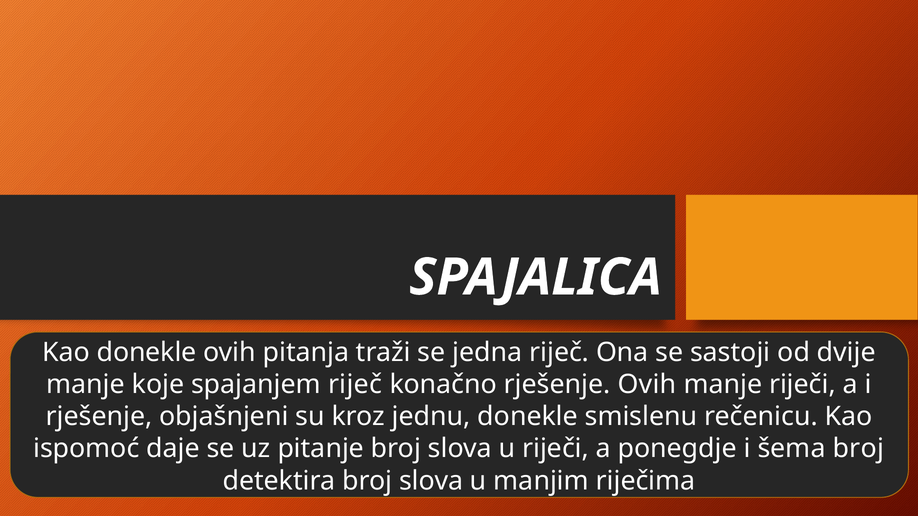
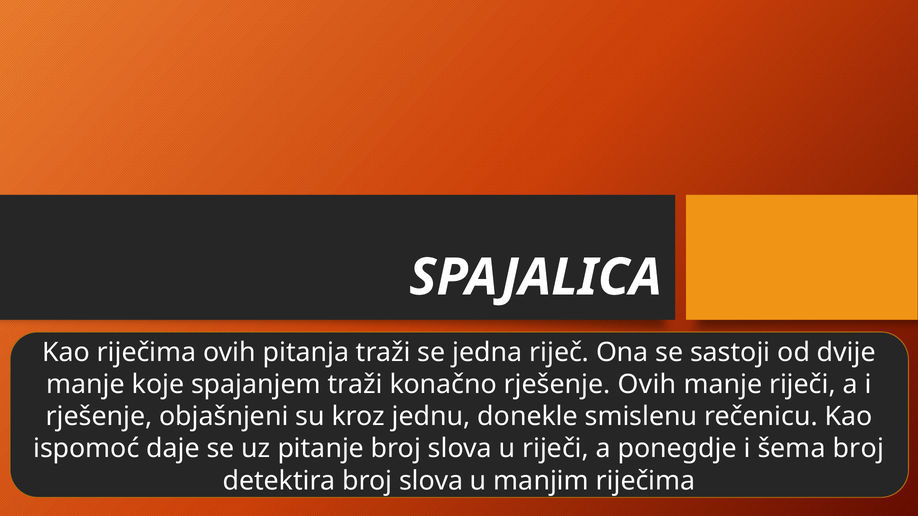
Kao donekle: donekle -> riječima
spajanjem riječ: riječ -> traži
